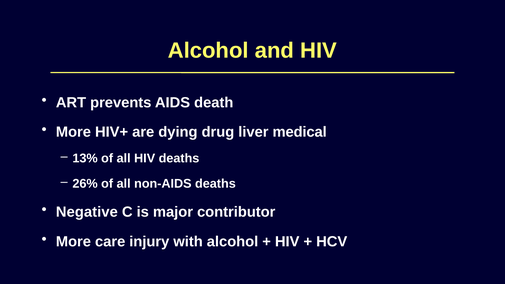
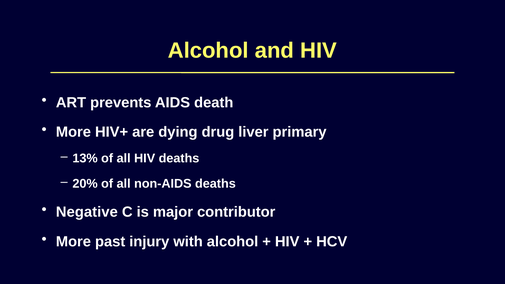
medical: medical -> primary
26%: 26% -> 20%
care: care -> past
